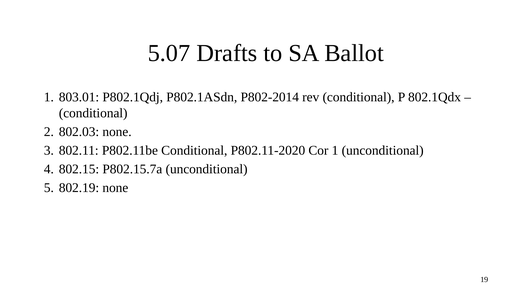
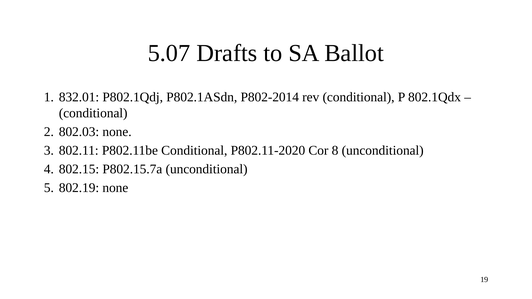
803.01: 803.01 -> 832.01
Cor 1: 1 -> 8
